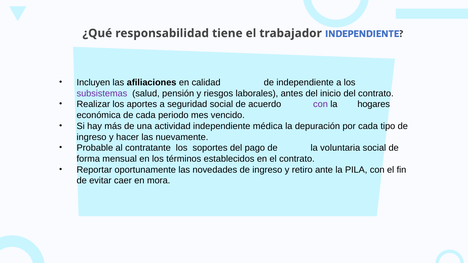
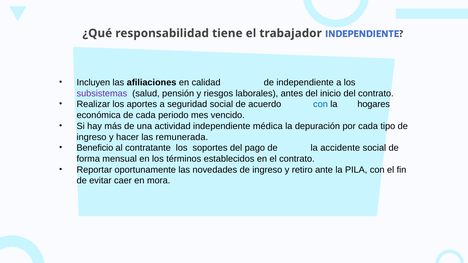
con at (320, 104) colour: purple -> blue
nuevamente: nuevamente -> remunerada
Probable: Probable -> Beneficio
voluntaria: voluntaria -> accidente
